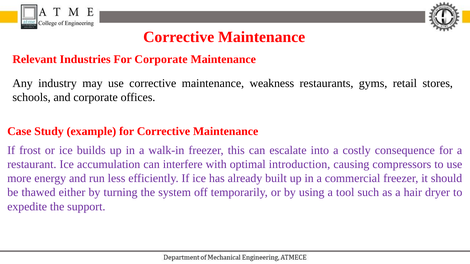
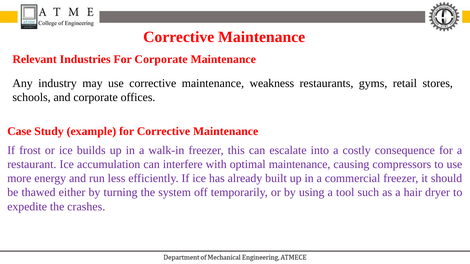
optimal introduction: introduction -> maintenance
support: support -> crashes
